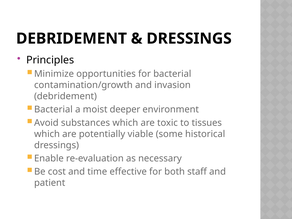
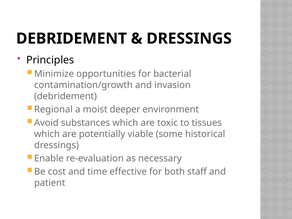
Bacterial at (53, 109): Bacterial -> Regional
